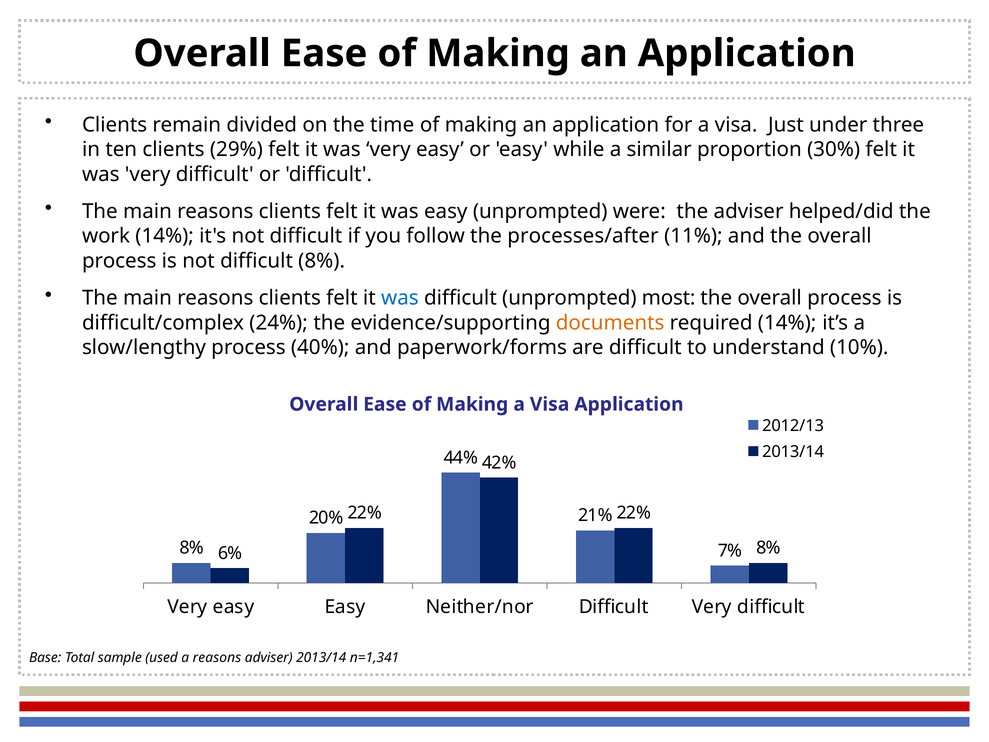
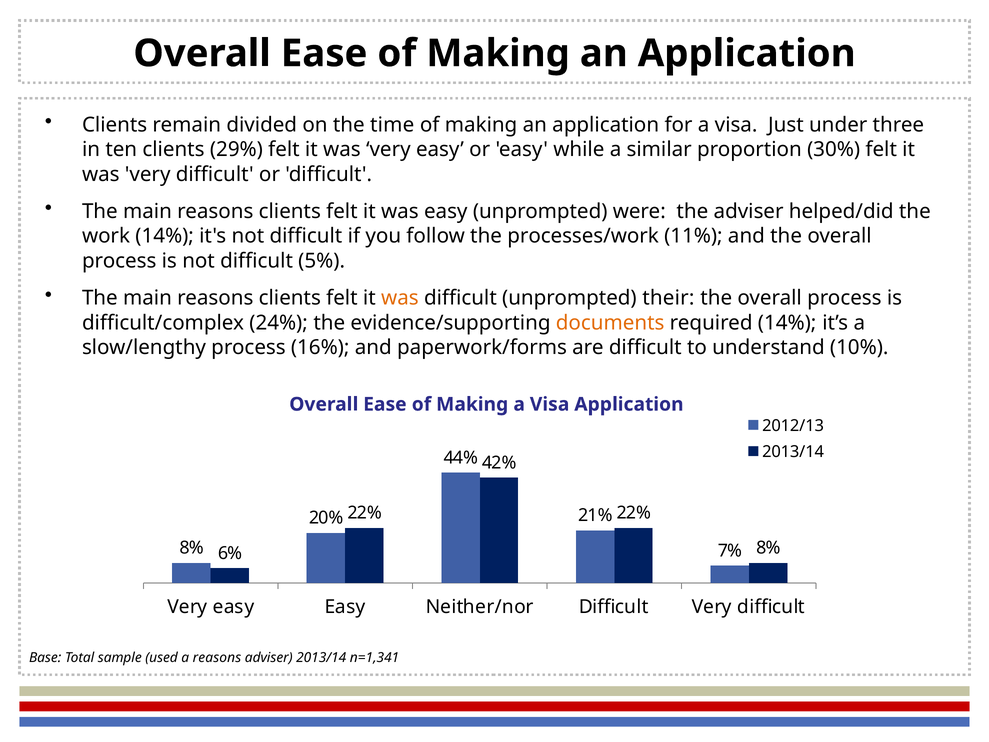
processes/after: processes/after -> processes/work
not difficult 8%: 8% -> 5%
was at (400, 298) colour: blue -> orange
most: most -> their
40%: 40% -> 16%
